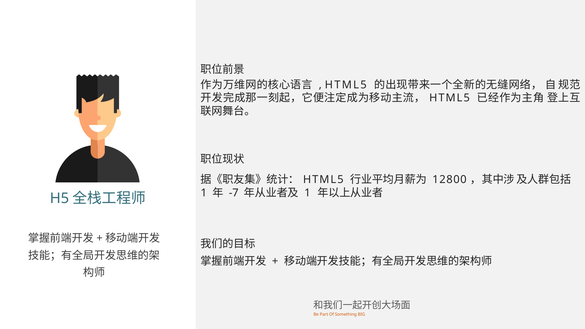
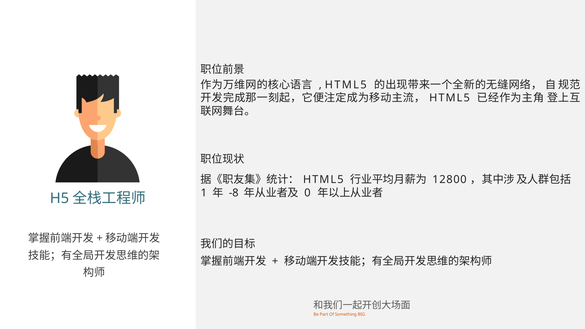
-7: -7 -> -8
1 at (307, 193): 1 -> 0
